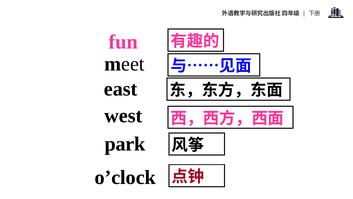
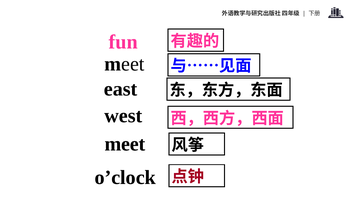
park at (125, 144): park -> meet
